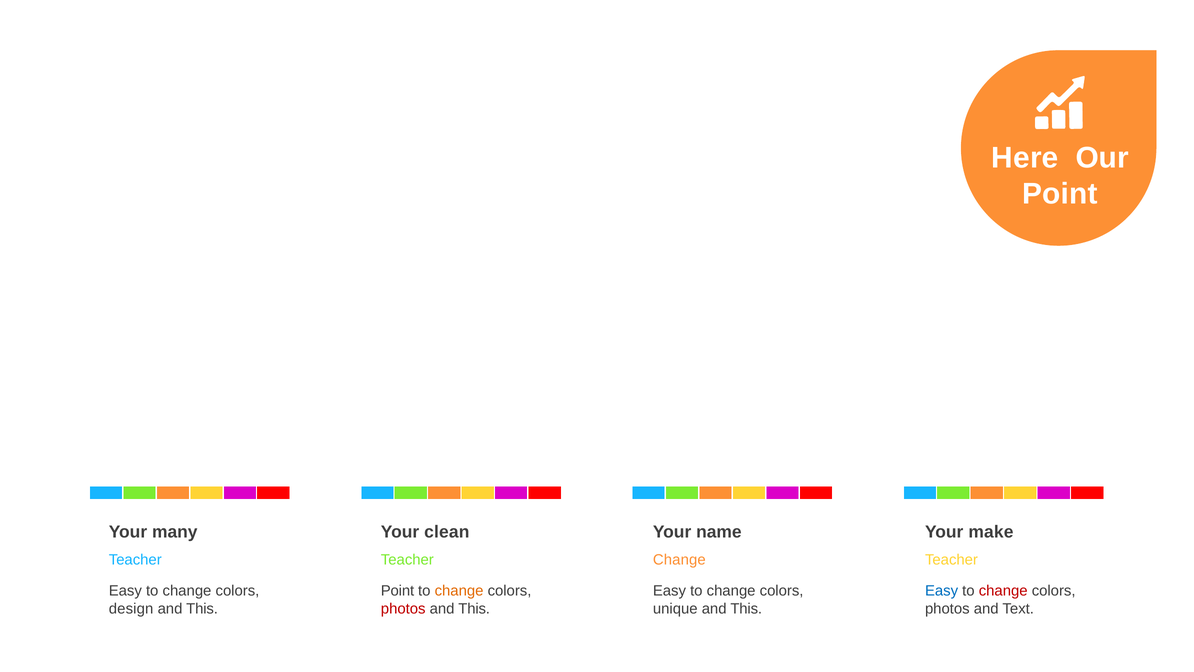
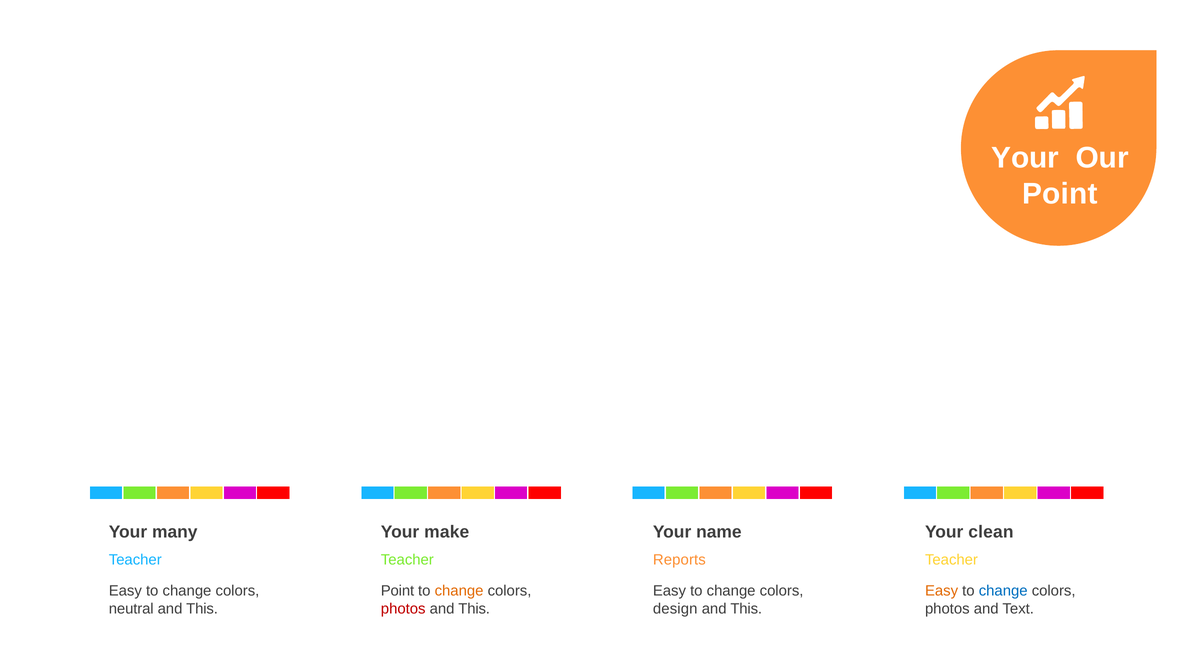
Here at (1025, 158): Here -> Your
clean: clean -> make
make: make -> clean
Change at (679, 560): Change -> Reports
Easy at (942, 591) colour: blue -> orange
change at (1003, 591) colour: red -> blue
design: design -> neutral
unique: unique -> design
